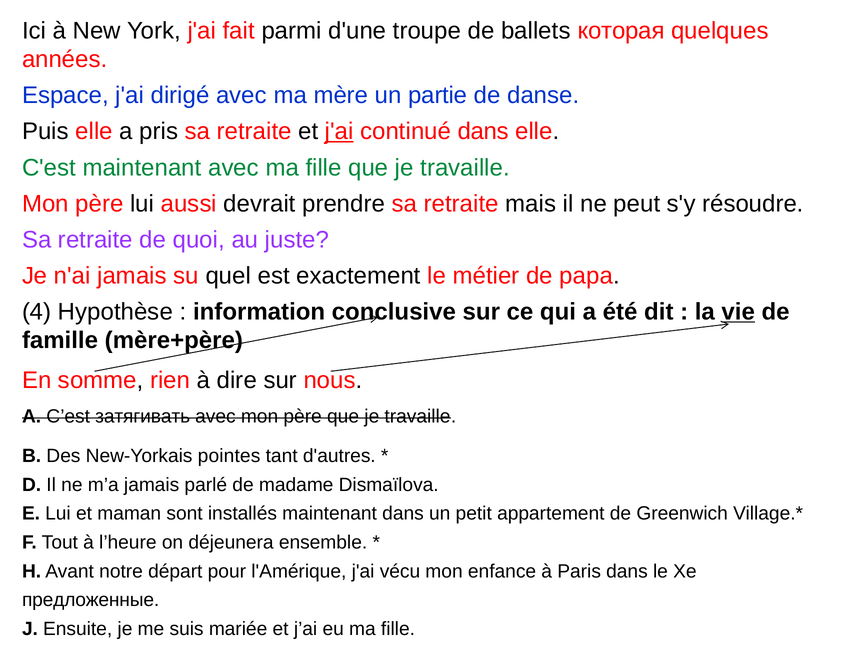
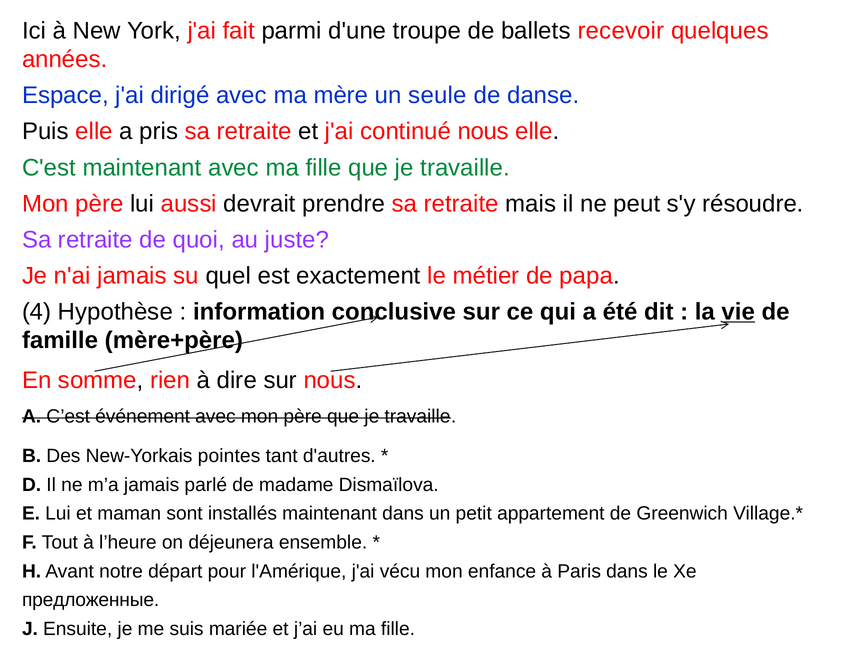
которая: которая -> recevoir
partie: partie -> seule
j'ai at (339, 132) underline: present -> none
continué dans: dans -> nous
затягивать: затягивать -> événement
